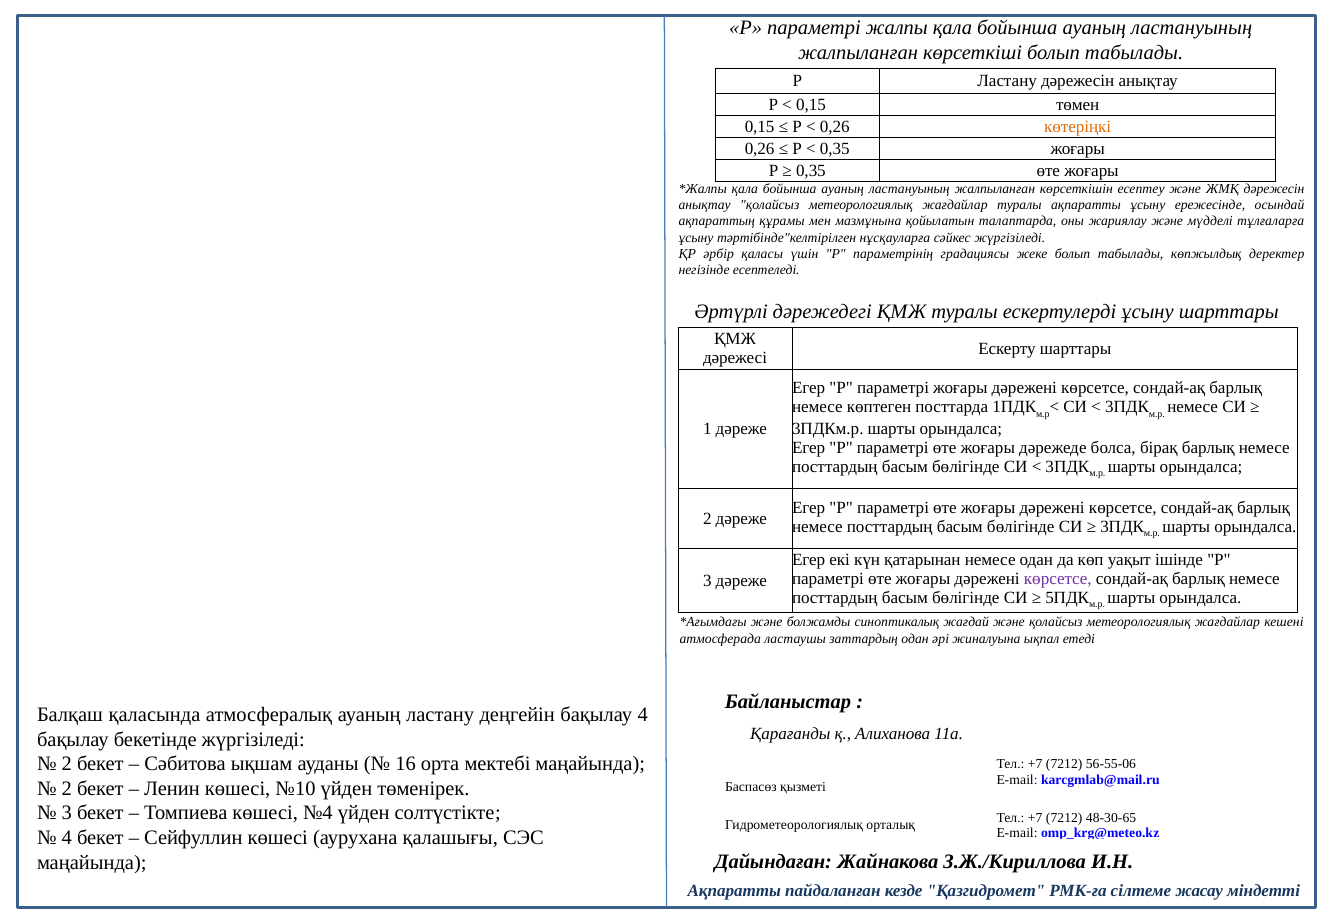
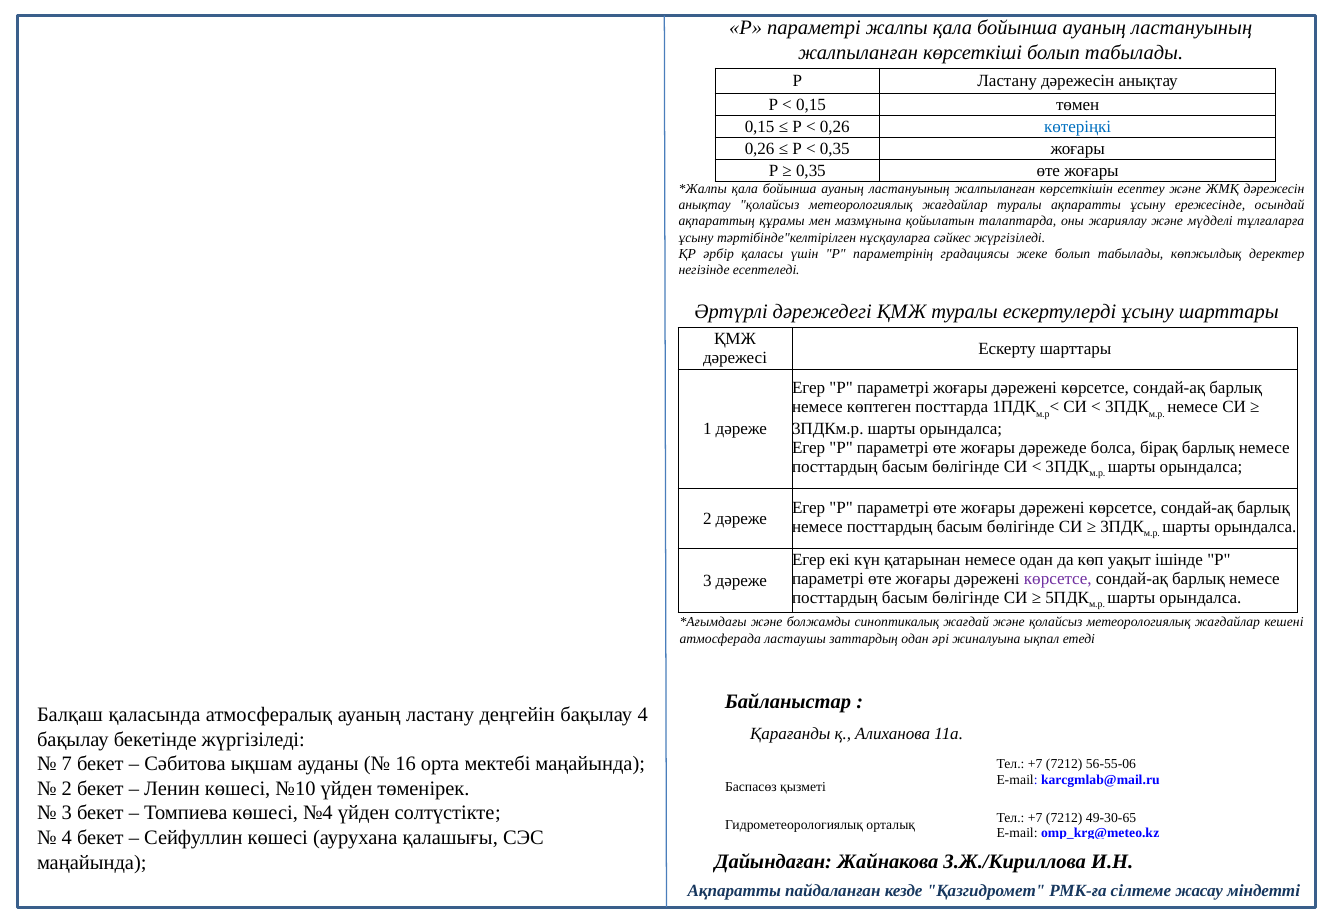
көтеріңкі colour: orange -> blue
2 at (67, 764): 2 -> 7
48-30-65: 48-30-65 -> 49-30-65
